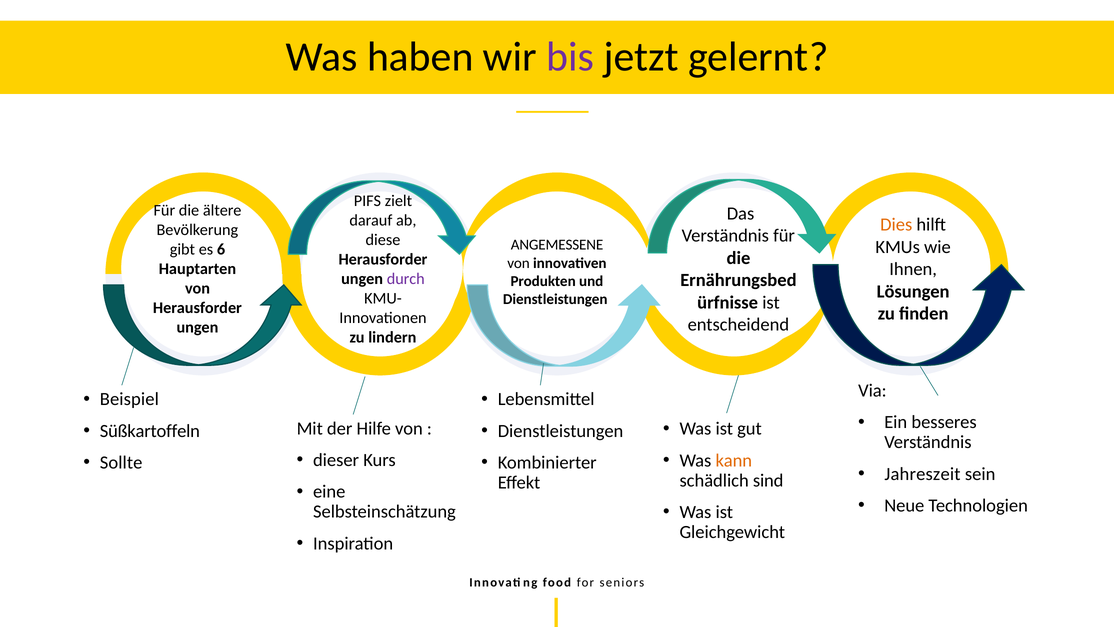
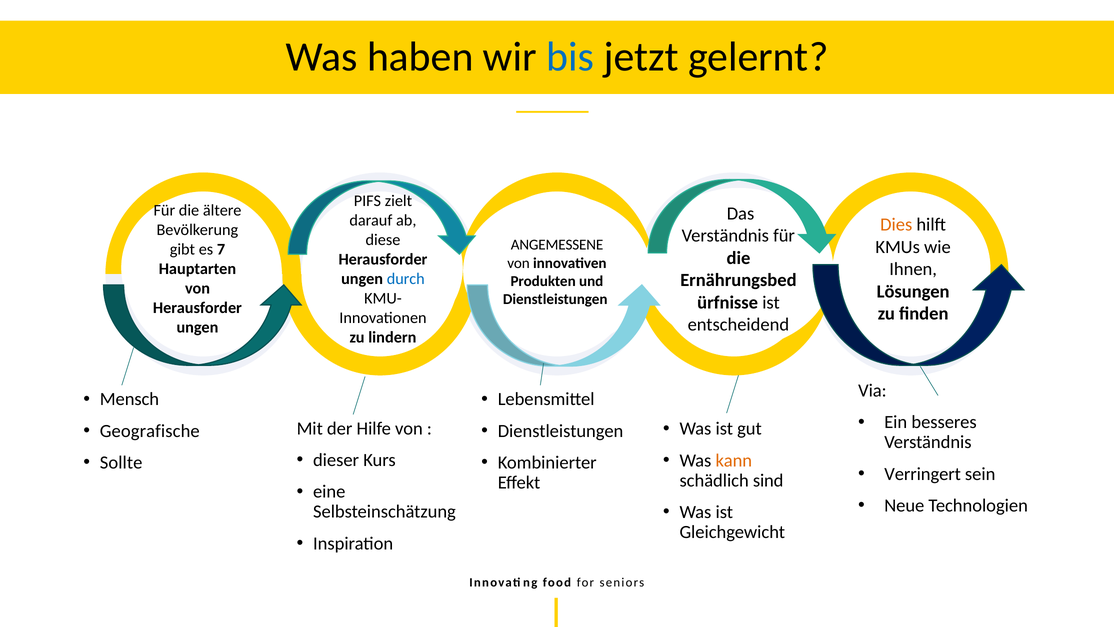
bis colour: purple -> blue
6: 6 -> 7
durch colour: purple -> blue
Beispiel: Beispiel -> Mensch
Süßkartoffeln: Süßkartoffeln -> Geografische
Jahreszeit: Jahreszeit -> Verringert
